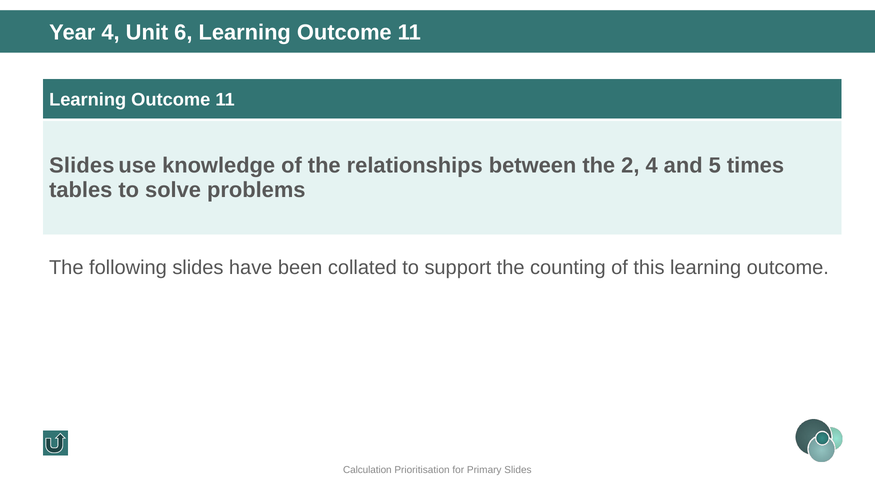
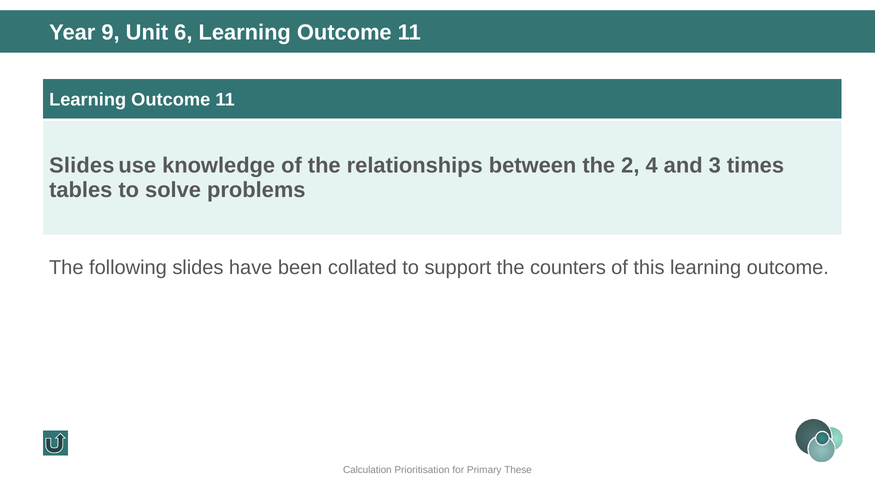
Year 4: 4 -> 9
5: 5 -> 3
counting: counting -> counters
Primary Slides: Slides -> These
